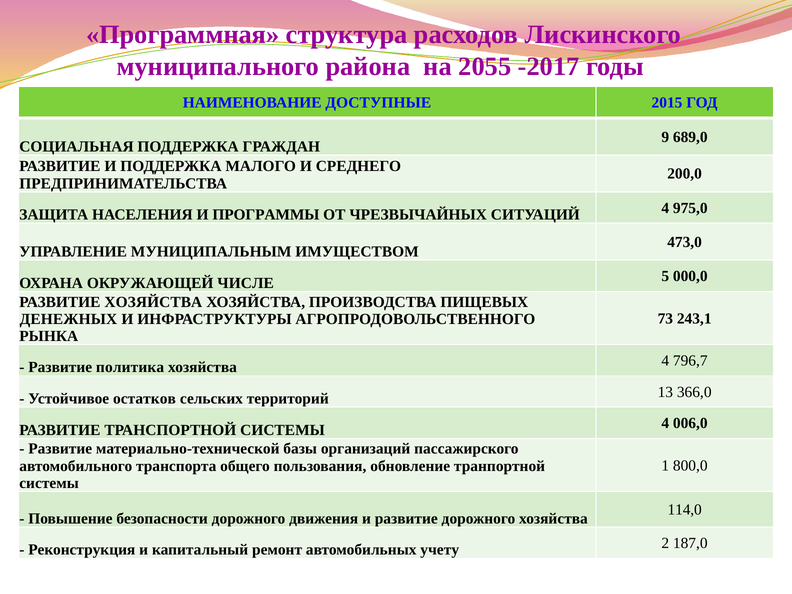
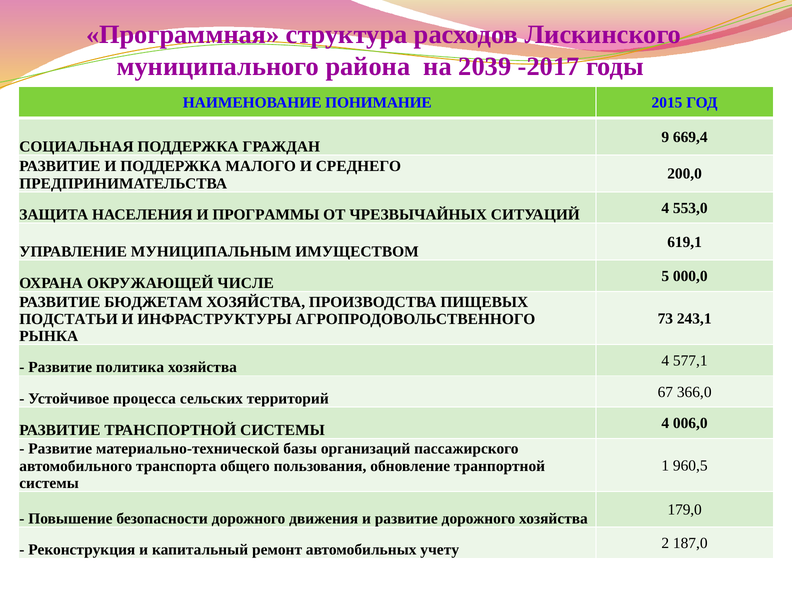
2055: 2055 -> 2039
ДОСТУПНЫЕ: ДОСТУПНЫЕ -> ПОНИМАНИЕ
689,0: 689,0 -> 669,4
975,0: 975,0 -> 553,0
473,0: 473,0 -> 619,1
РАЗВИТИЕ ХОЗЯЙСТВА: ХОЗЯЙСТВА -> БЮДЖЕТАМ
ДЕНЕЖНЫХ: ДЕНЕЖНЫХ -> ПОДСТАТЬИ
796,7: 796,7 -> 577,1
остатков: остатков -> процесса
13: 13 -> 67
800,0: 800,0 -> 960,5
114,0: 114,0 -> 179,0
